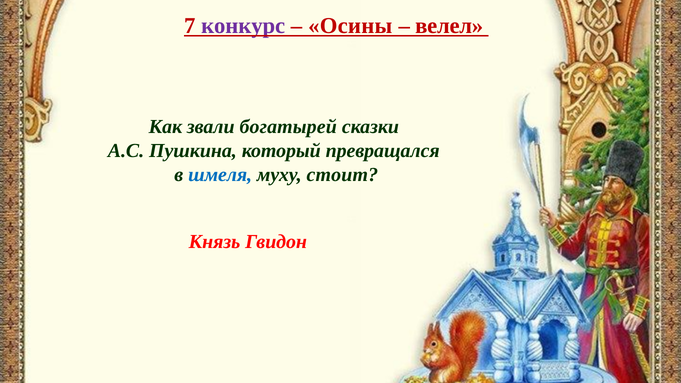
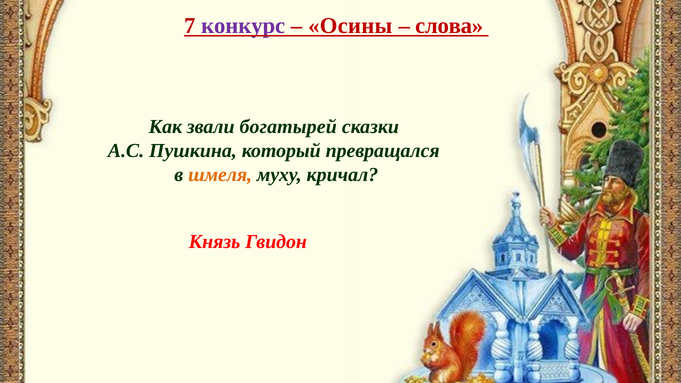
велел: велел -> слова
шмеля colour: blue -> orange
стоит: стоит -> кричал
